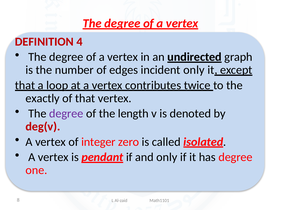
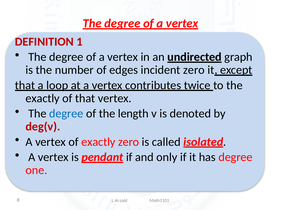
4: 4 -> 1
incident only: only -> zero
degree at (66, 114) colour: purple -> blue
of integer: integer -> exactly
